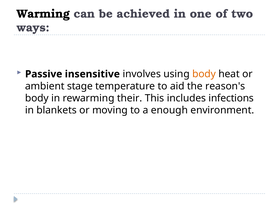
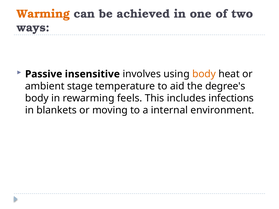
Warming colour: black -> orange
reason's: reason's -> degree's
their: their -> feels
enough: enough -> internal
